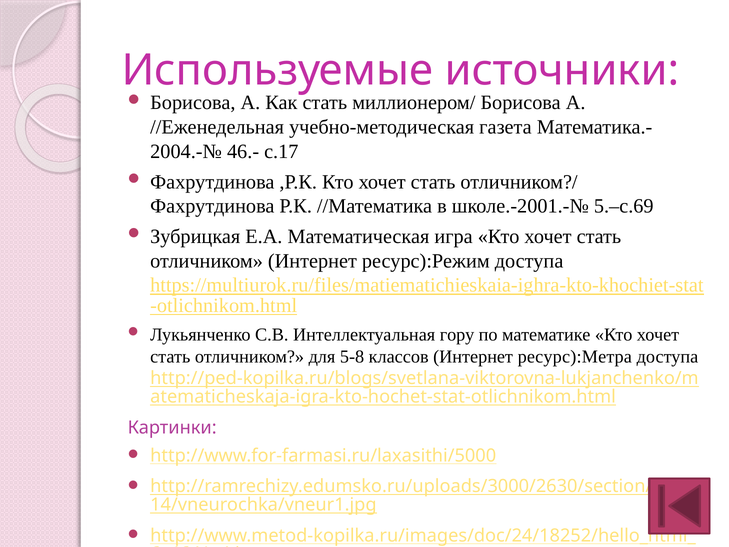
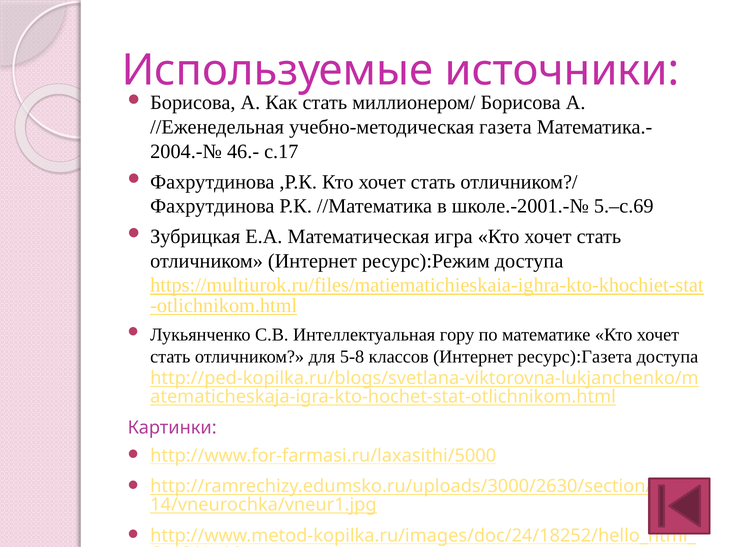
ресурс):Метра: ресурс):Метра -> ресурс):Газета
